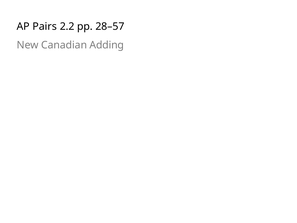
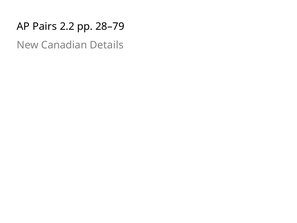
28–57: 28–57 -> 28–79
Adding: Adding -> Details
